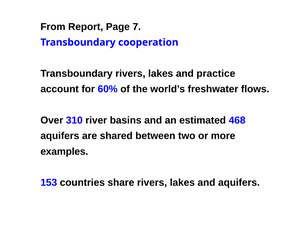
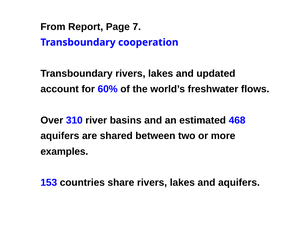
practice: practice -> updated
